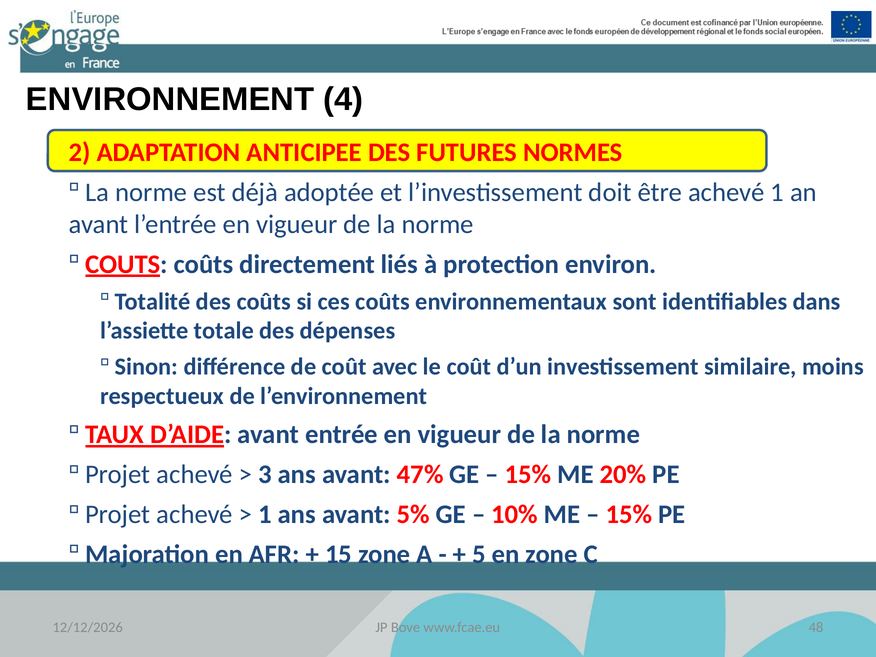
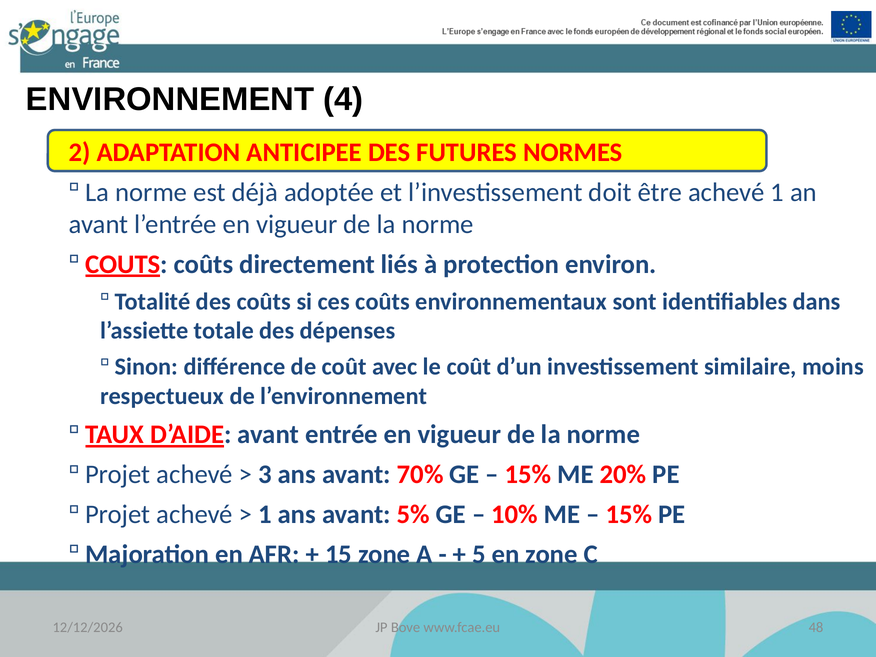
47%: 47% -> 70%
